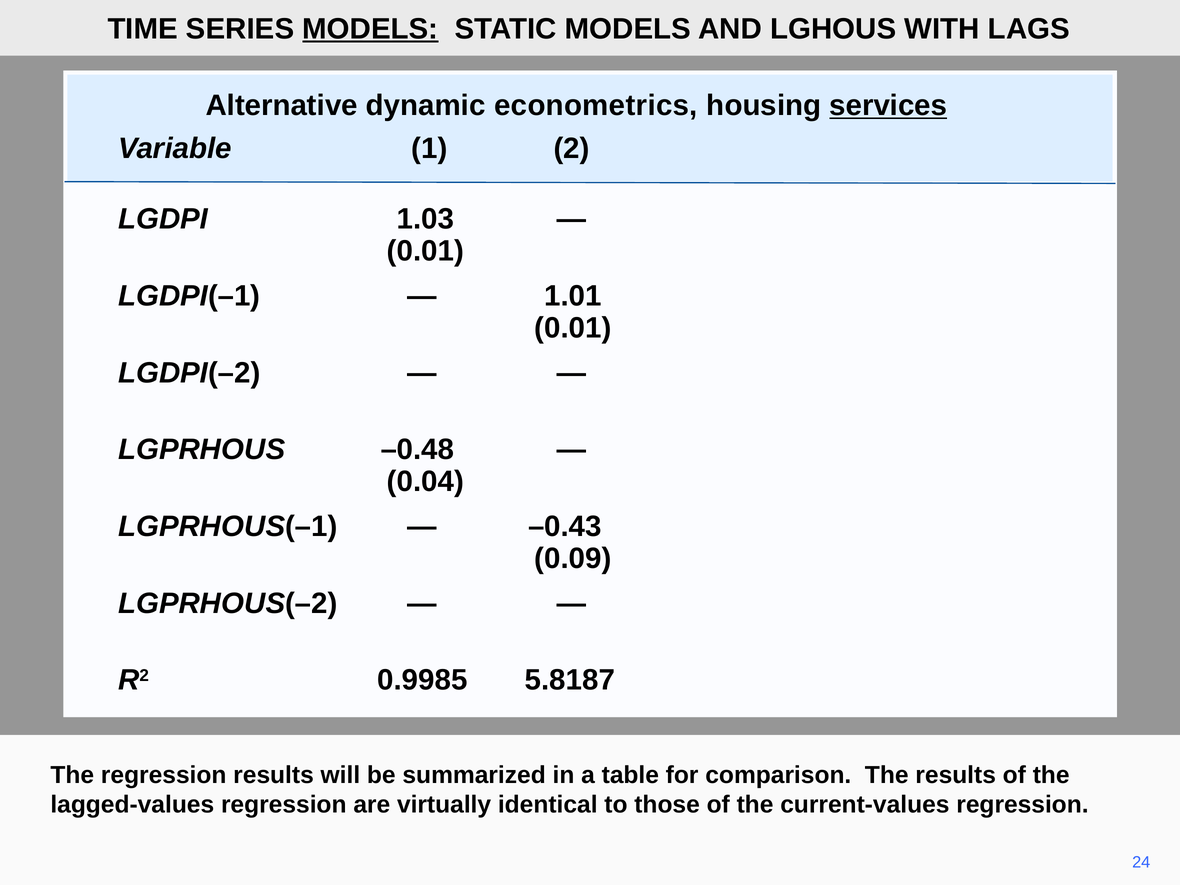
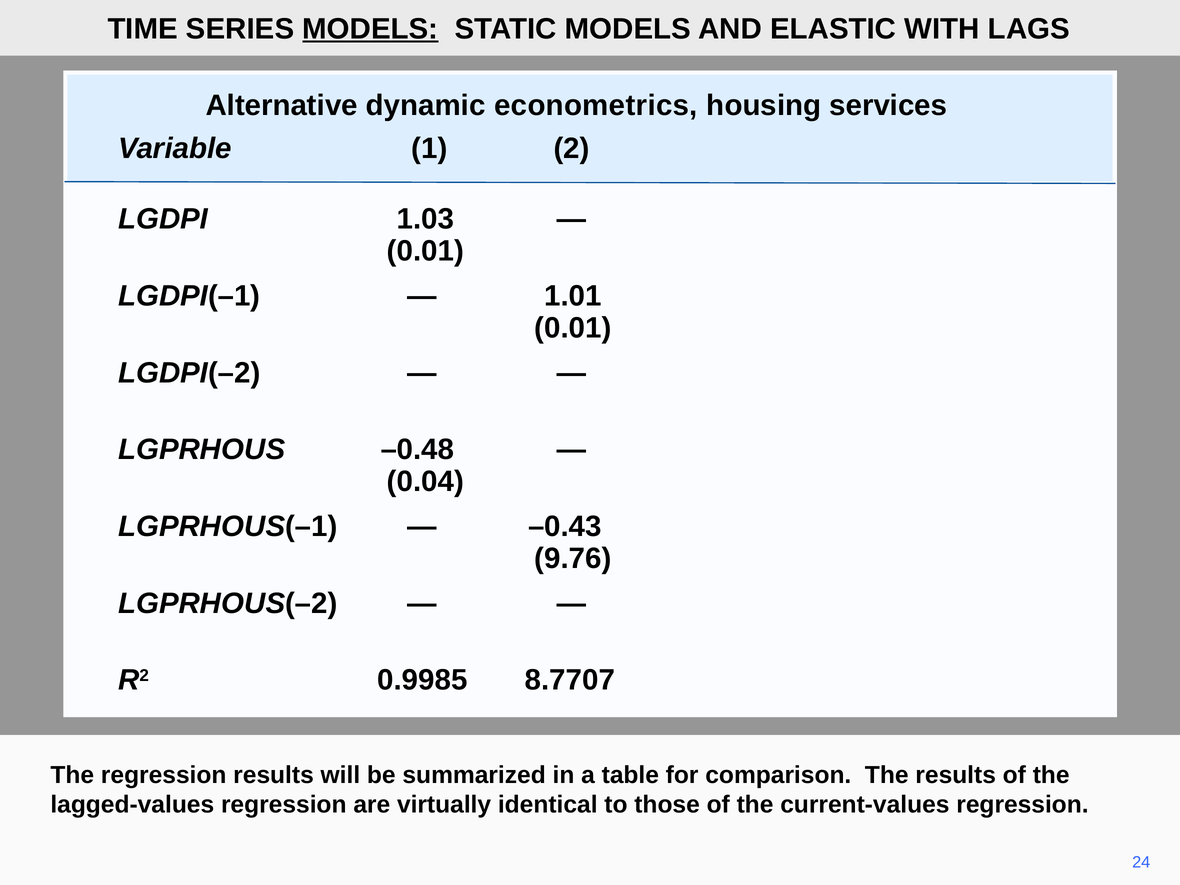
LGHOUS: LGHOUS -> ELASTIC
services underline: present -> none
0.09: 0.09 -> 9.76
5.8187: 5.8187 -> 8.7707
